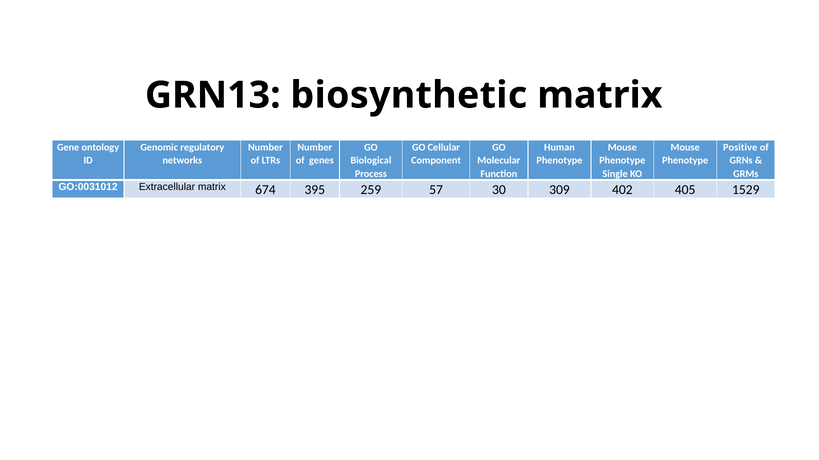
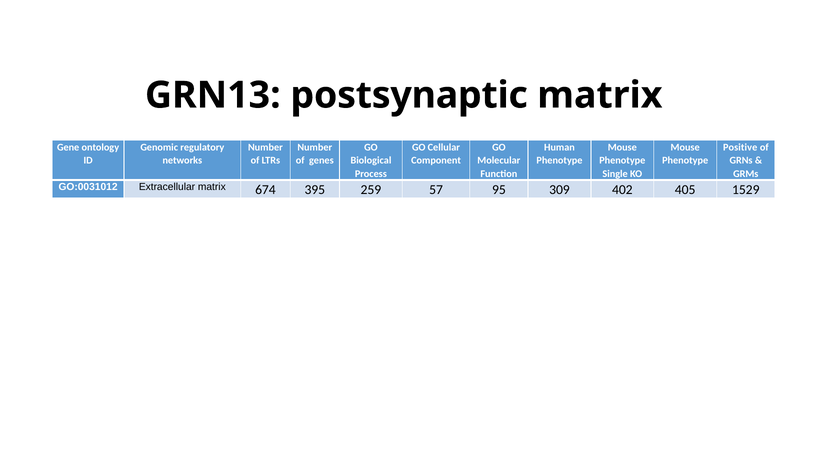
biosynthetic: biosynthetic -> postsynaptic
30: 30 -> 95
